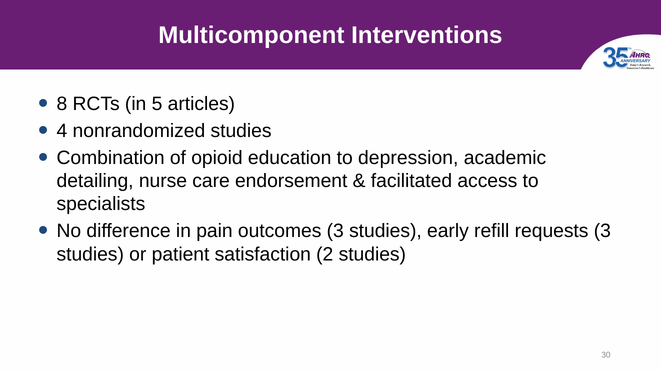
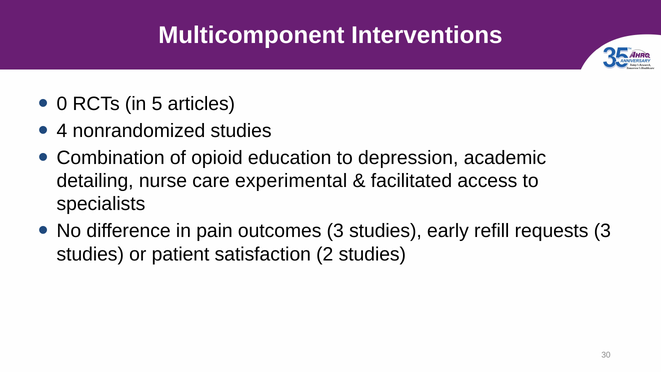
8: 8 -> 0
endorsement: endorsement -> experimental
